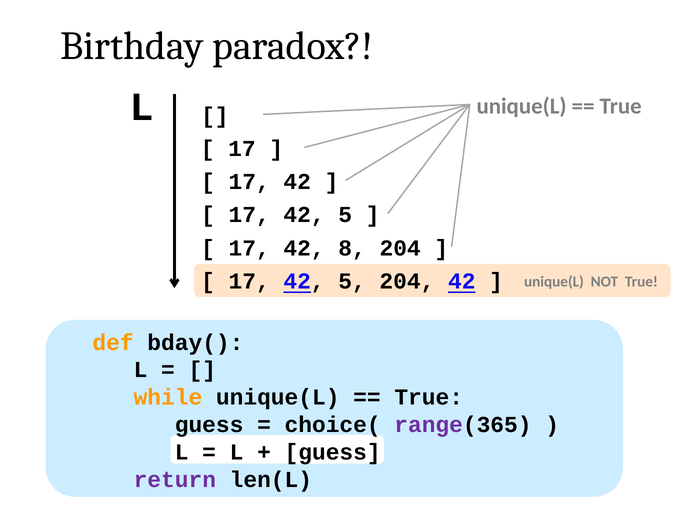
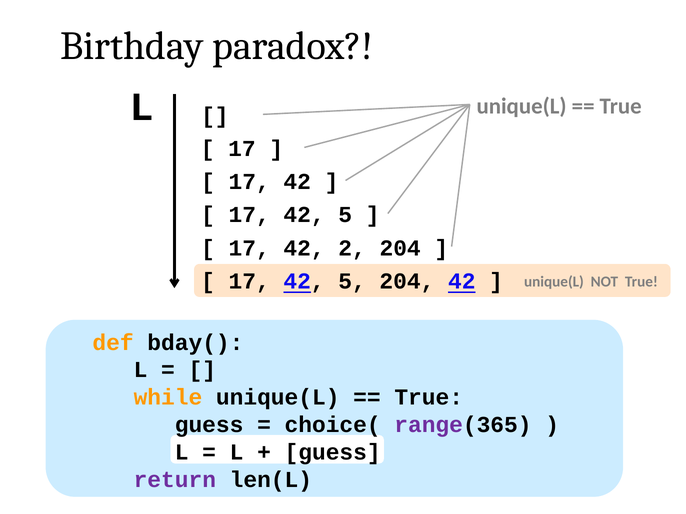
8: 8 -> 2
